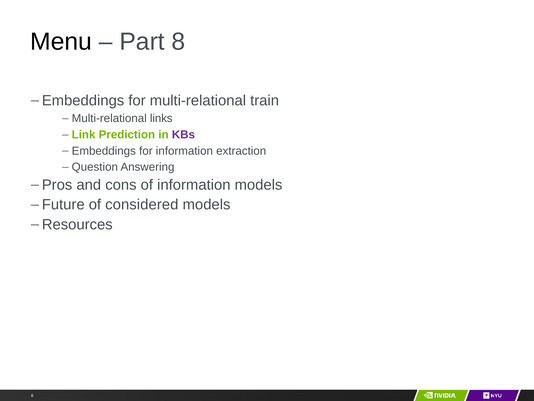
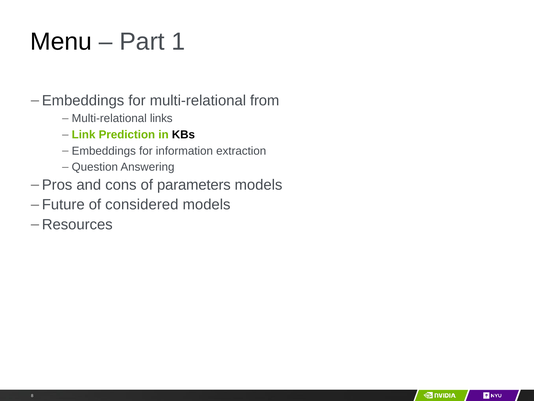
Part 8: 8 -> 1
train: train -> from
KBs colour: purple -> black
of information: information -> parameters
